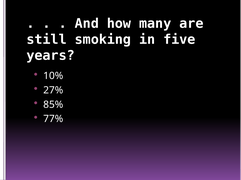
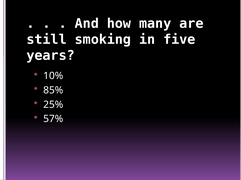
27%: 27% -> 85%
85%: 85% -> 25%
77%: 77% -> 57%
